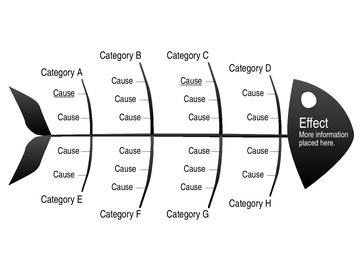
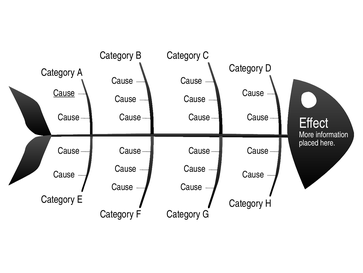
Cause at (191, 81) underline: present -> none
